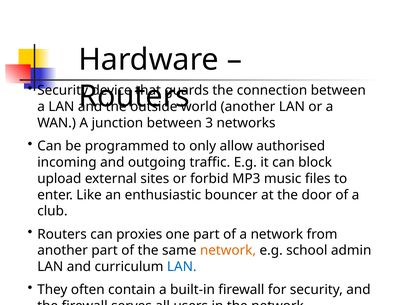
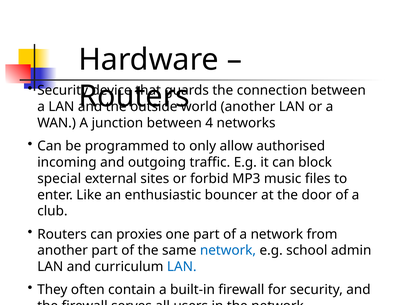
3: 3 -> 4
upload: upload -> special
network at (228, 250) colour: orange -> blue
